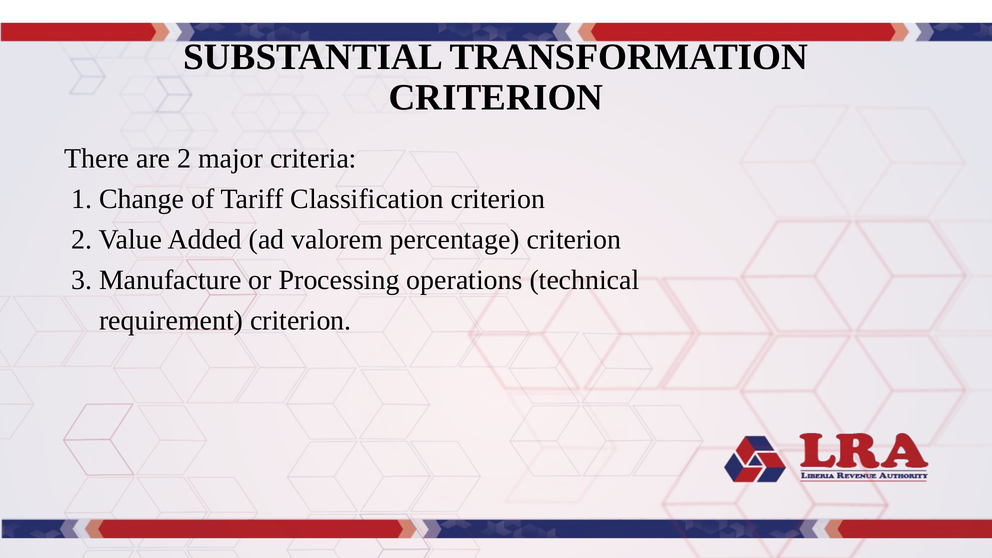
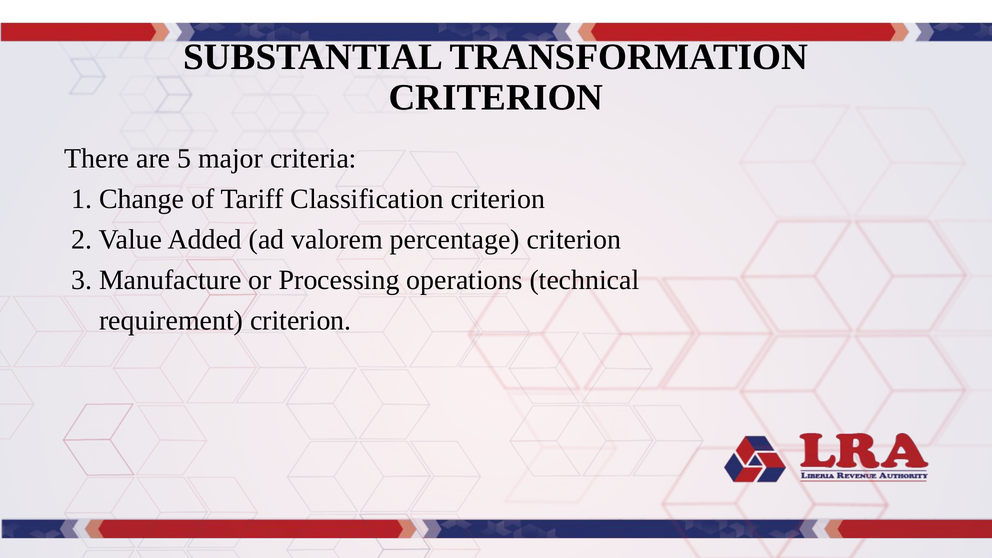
are 2: 2 -> 5
